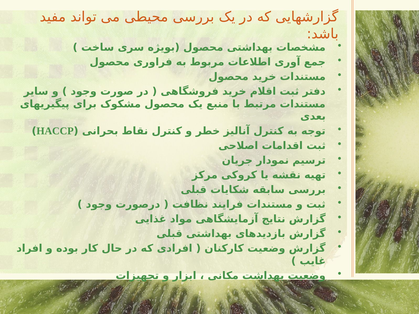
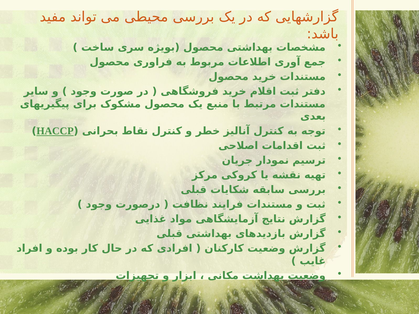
HACCP underline: none -> present
